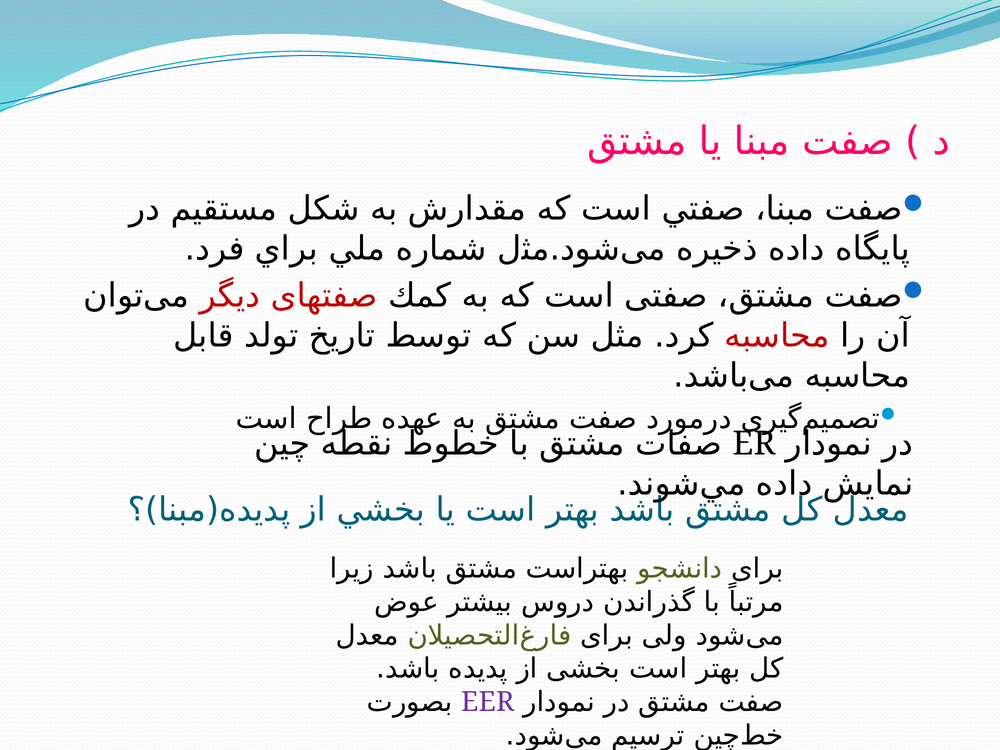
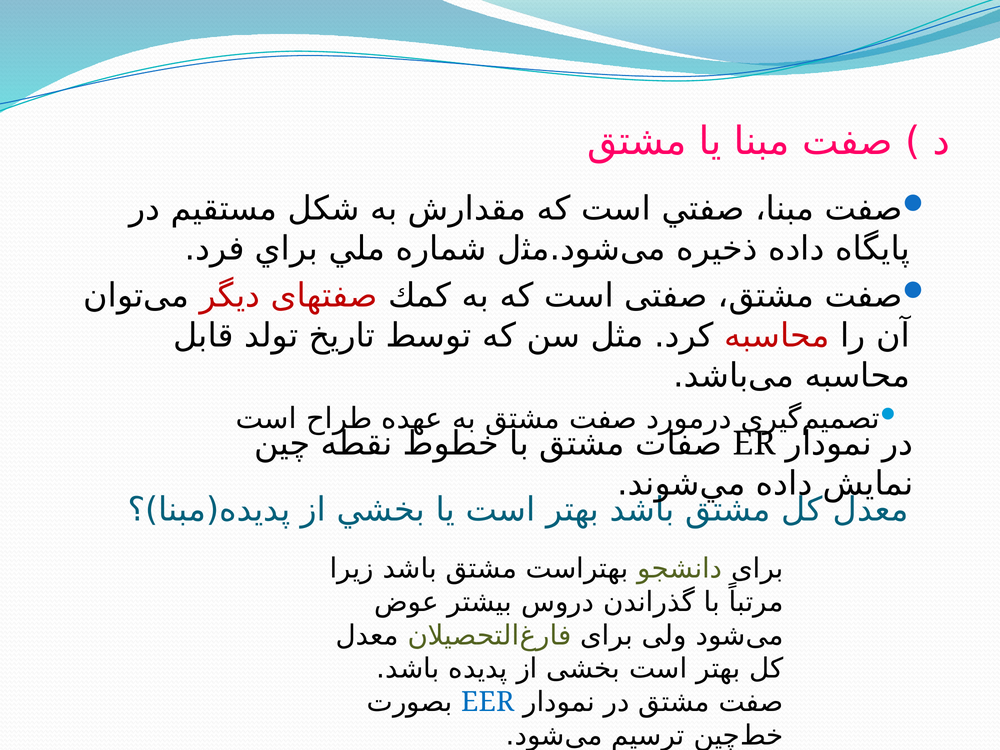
EER colour: purple -> blue
